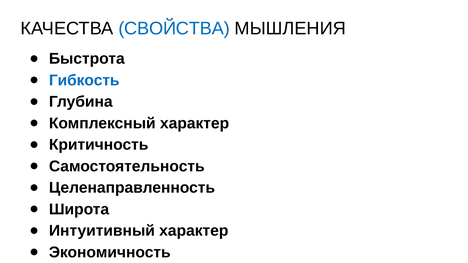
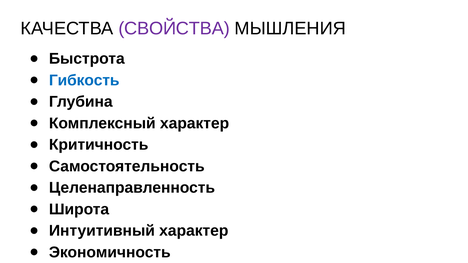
СВОЙСТВА colour: blue -> purple
